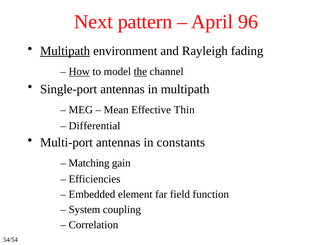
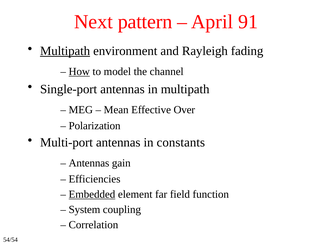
96: 96 -> 91
the underline: present -> none
Thin: Thin -> Over
Differential: Differential -> Polarization
Matching at (89, 163): Matching -> Antennas
Embedded underline: none -> present
